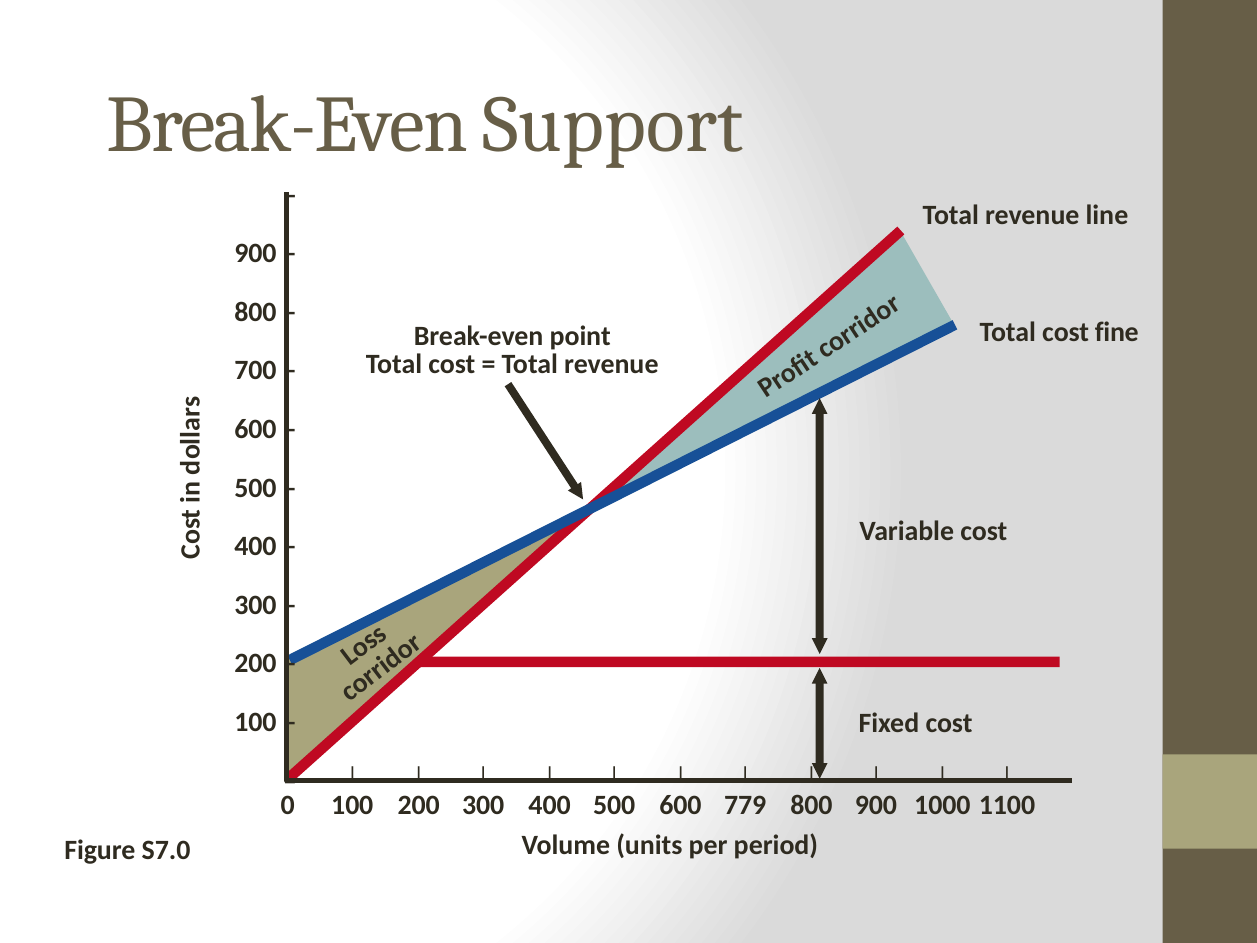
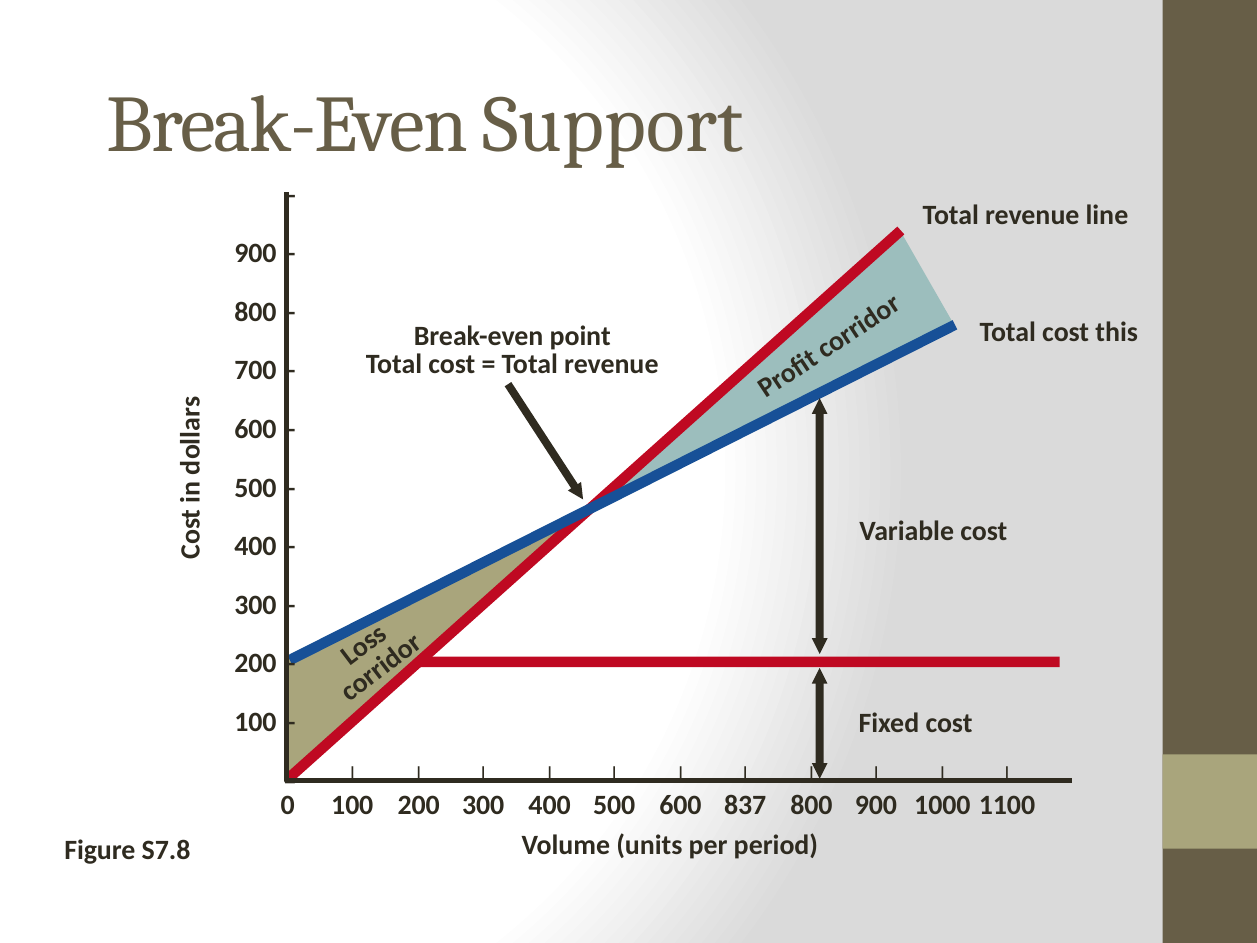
fine: fine -> this
779: 779 -> 837
S7.0: S7.0 -> S7.8
